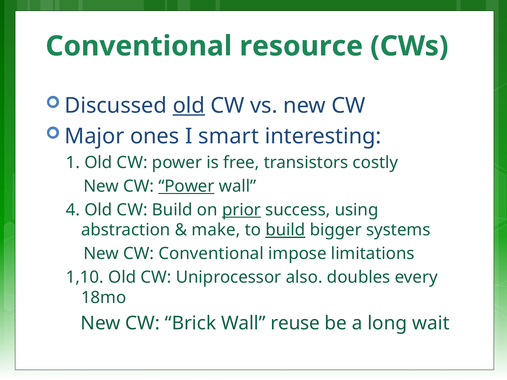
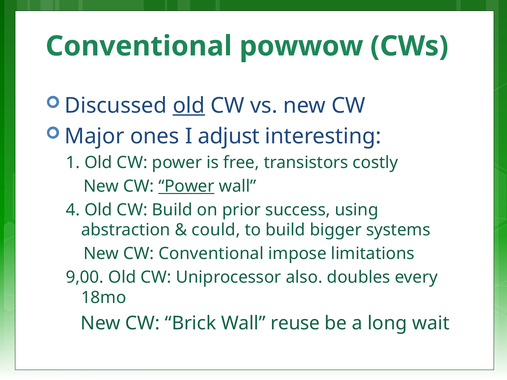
resource: resource -> powwow
smart: smart -> adjust
prior underline: present -> none
make: make -> could
build at (285, 230) underline: present -> none
1,10: 1,10 -> 9,00
